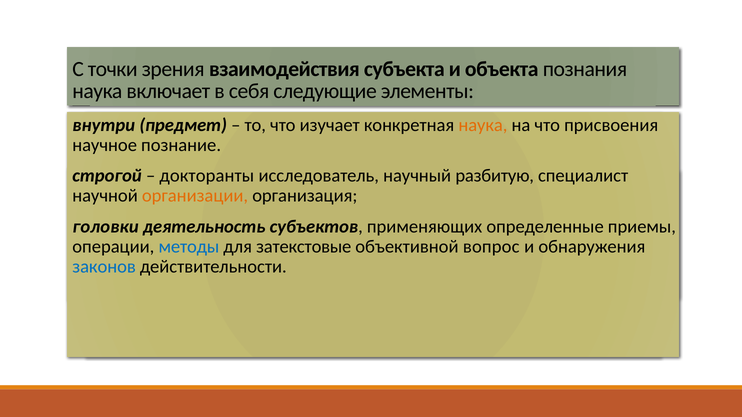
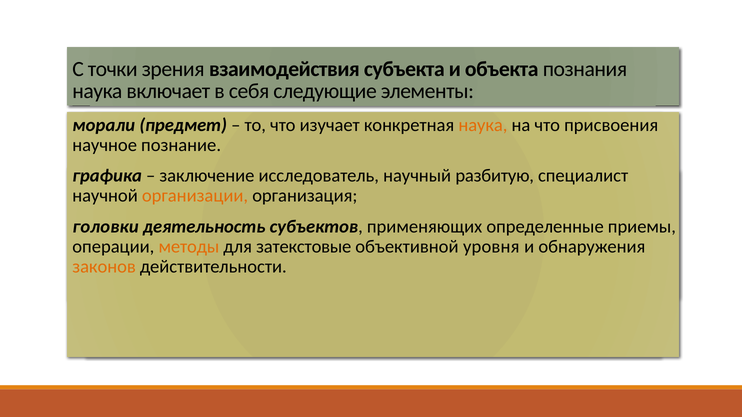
внутри: внутри -> морали
строгой: строгой -> графика
докторанты: докторанты -> заключение
методы colour: blue -> orange
вопрос: вопрос -> уровня
законов colour: blue -> orange
